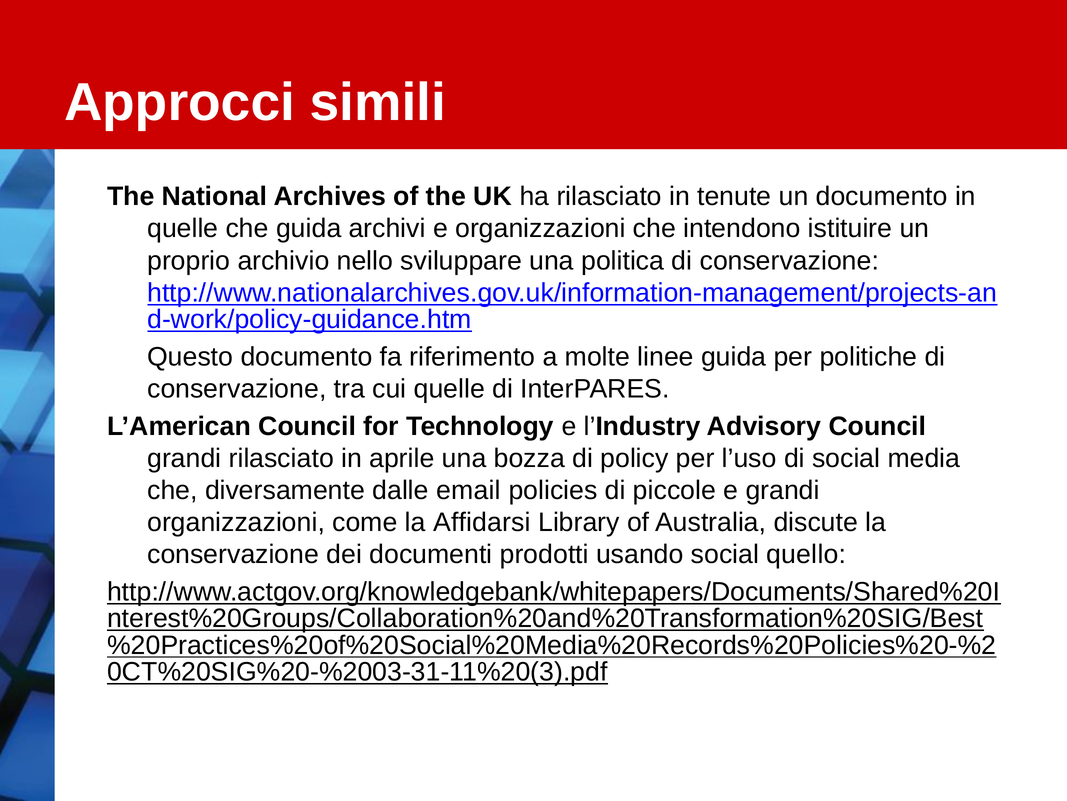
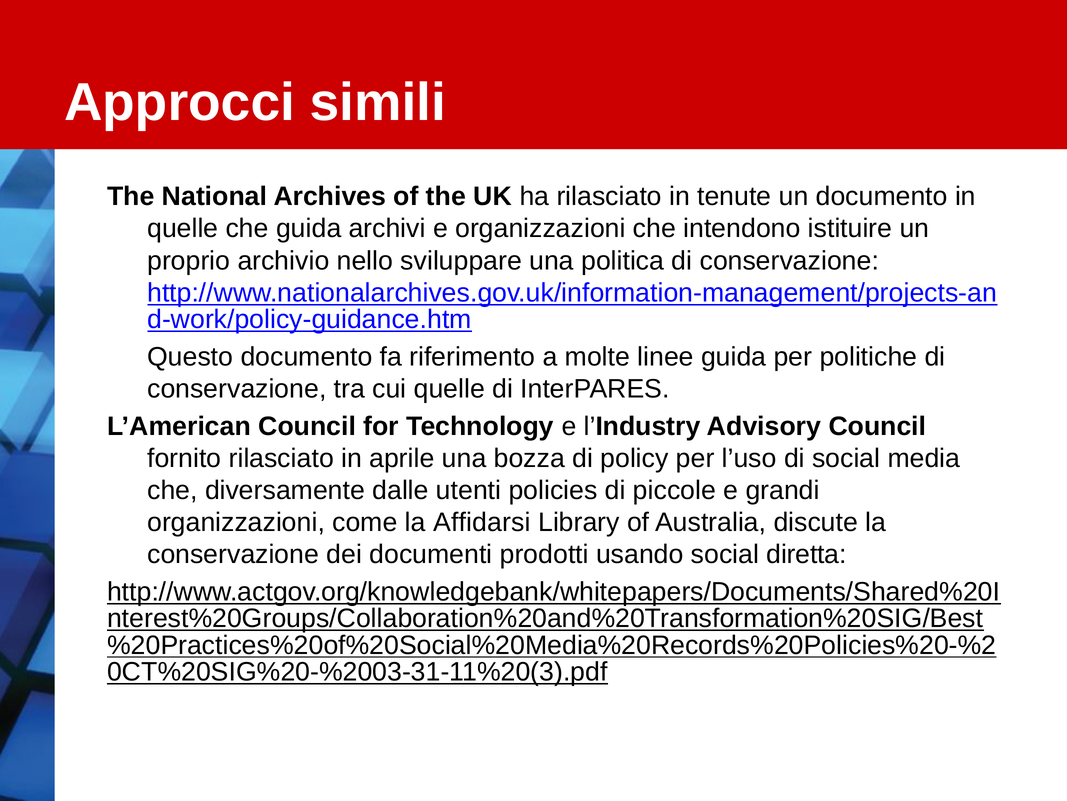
grandi at (184, 458): grandi -> fornito
email: email -> utenti
quello: quello -> diretta
